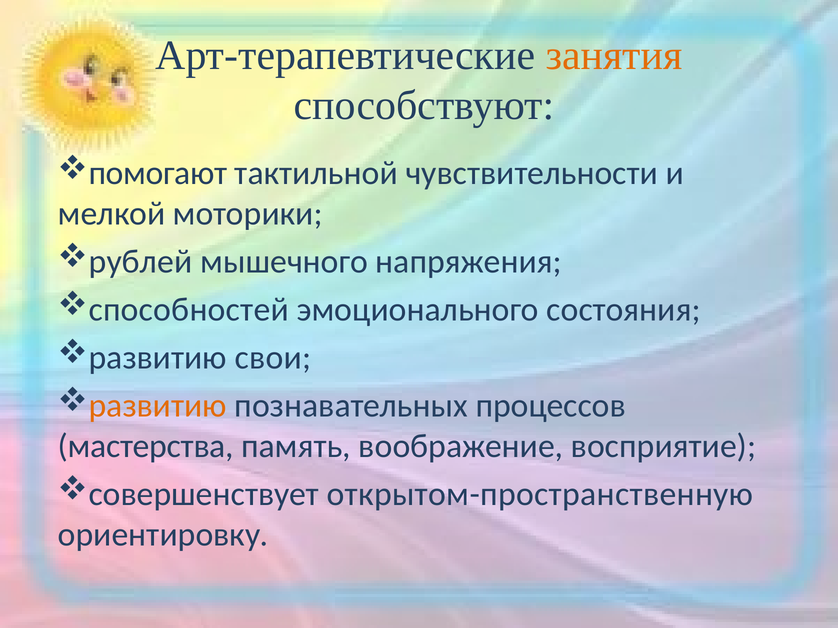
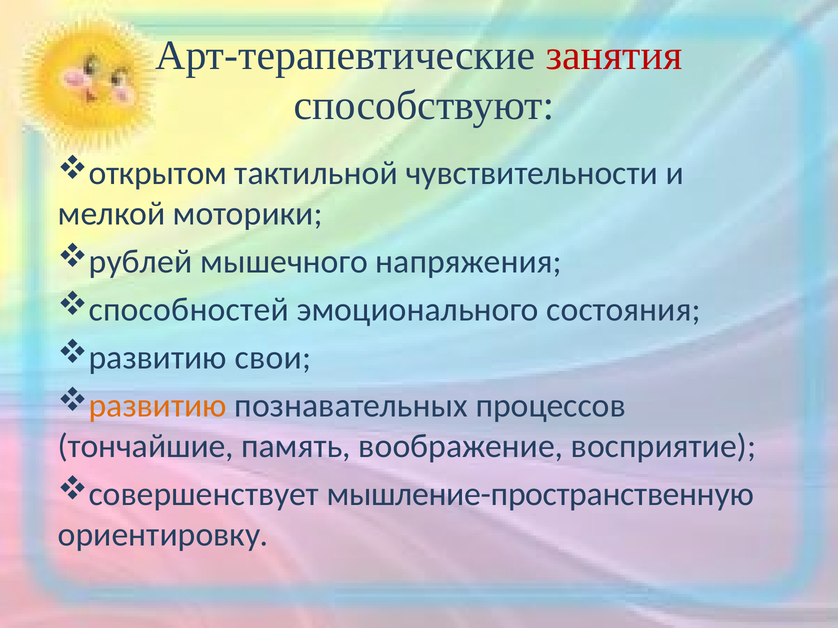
занятия colour: orange -> red
помогают: помогают -> открытом
мастерства: мастерства -> тончайшие
открытом-пространственную: открытом-пространственную -> мышление-пространственную
